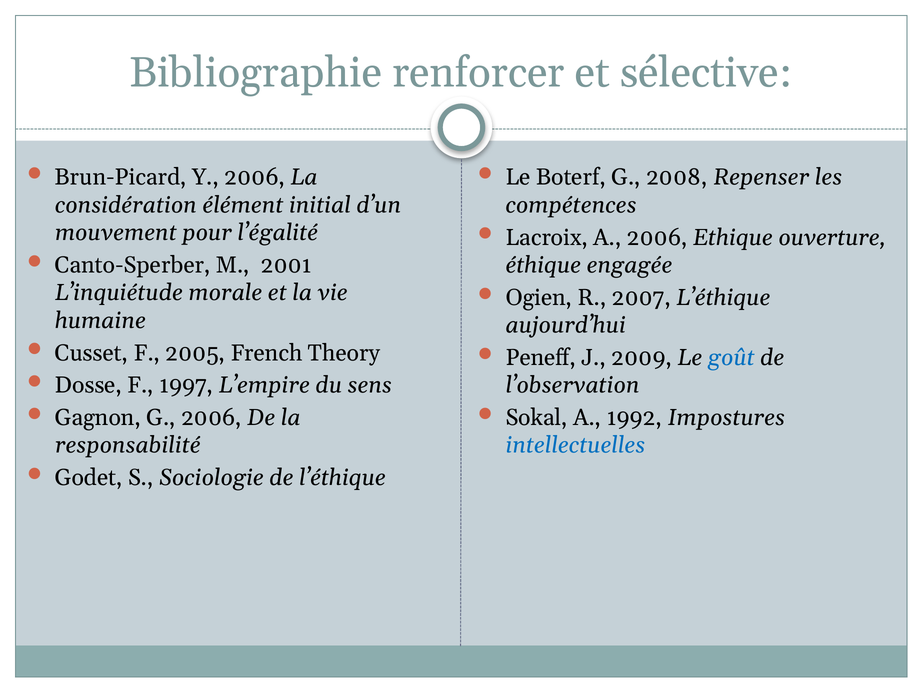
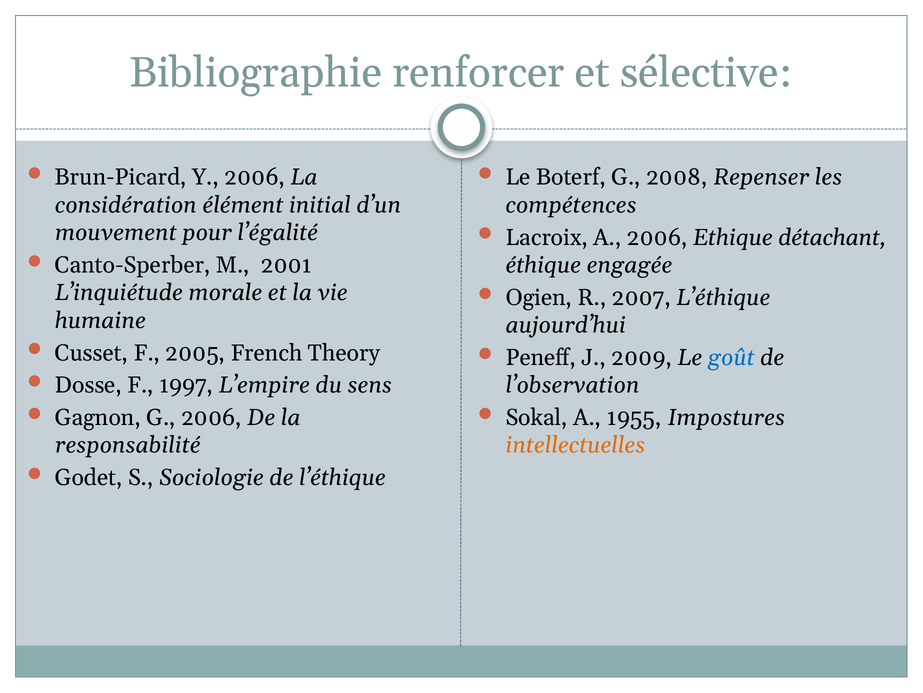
ouverture: ouverture -> détachant
1992: 1992 -> 1955
intellectuelles colour: blue -> orange
